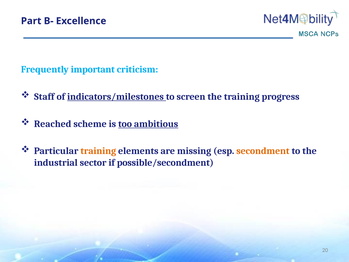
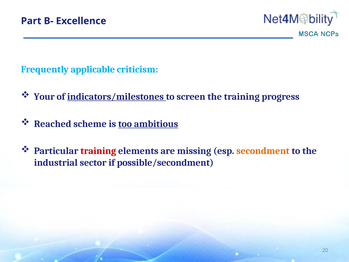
important: important -> applicable
Staff: Staff -> Your
training at (98, 151) colour: orange -> red
